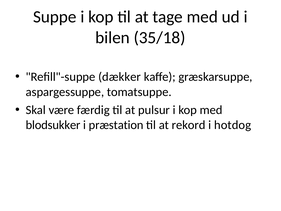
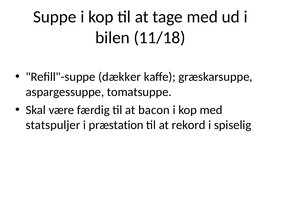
35/18: 35/18 -> 11/18
pulsur: pulsur -> bacon
blodsukker: blodsukker -> statspuljer
hotdog: hotdog -> spiselig
